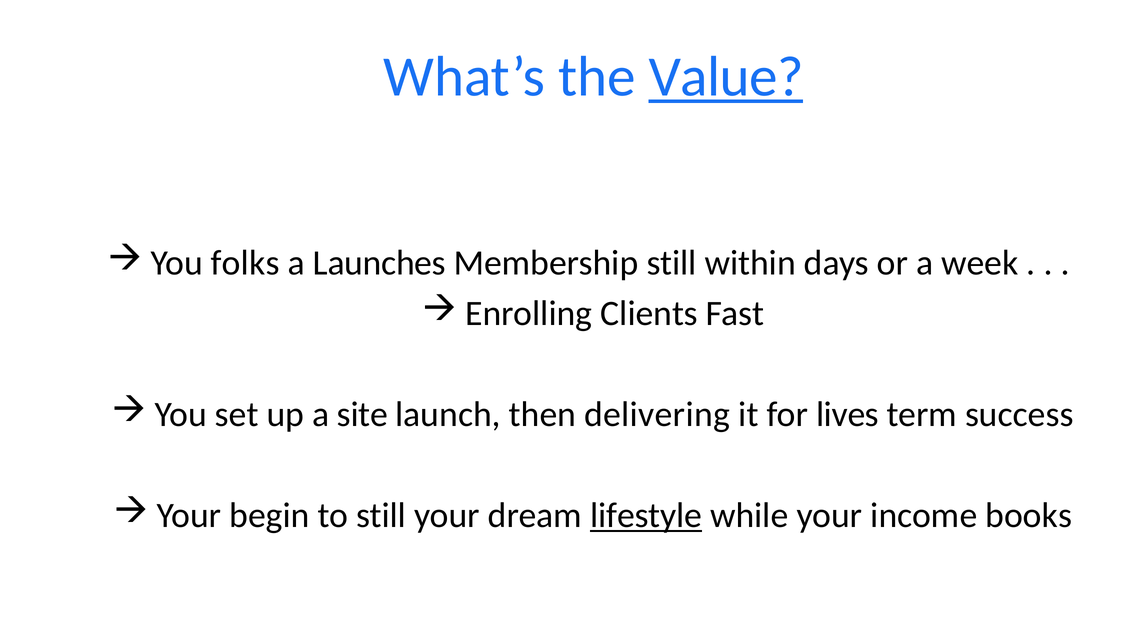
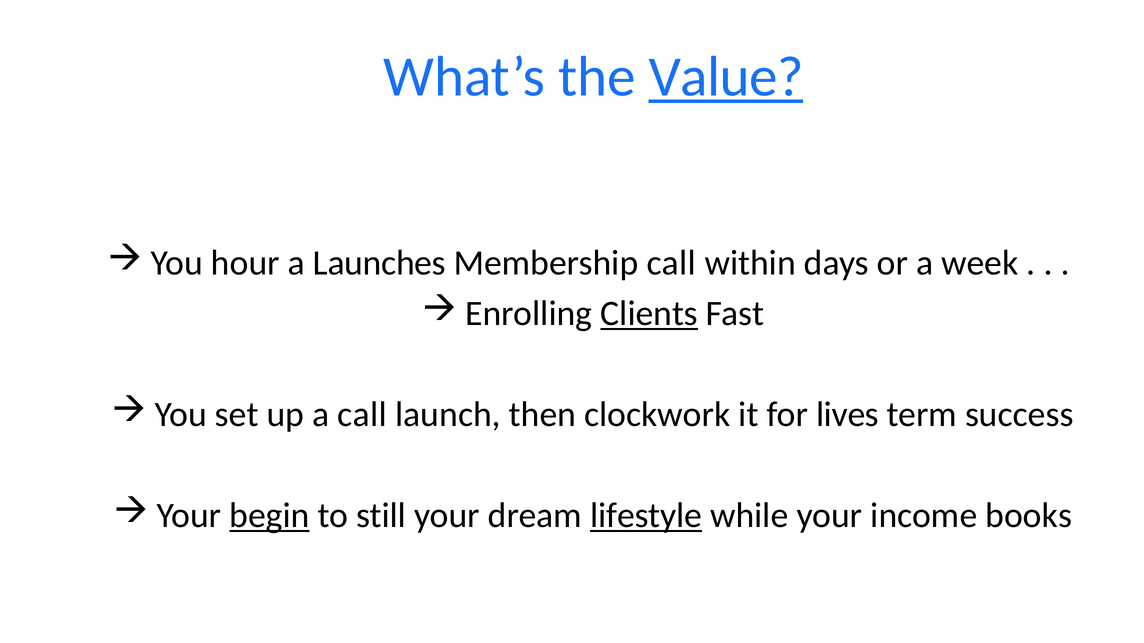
folks: folks -> hour
Membership still: still -> call
Clients underline: none -> present
a site: site -> call
delivering: delivering -> clockwork
begin underline: none -> present
